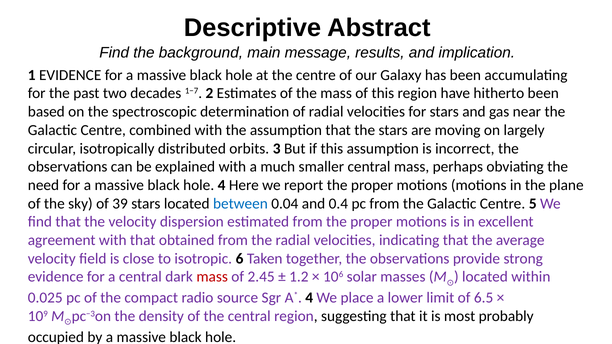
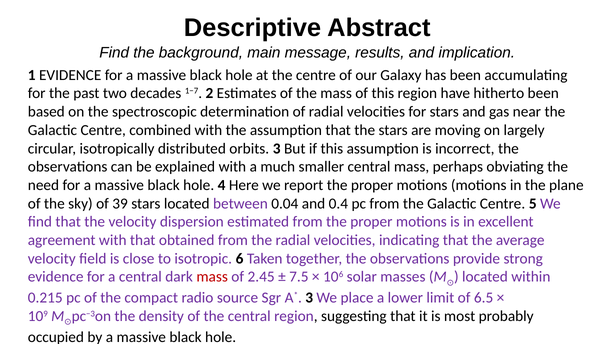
between colour: blue -> purple
1.2: 1.2 -> 7.5
0.025: 0.025 -> 0.215
4 at (309, 298): 4 -> 3
